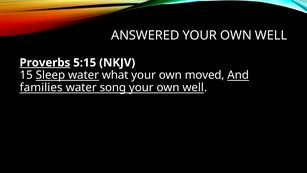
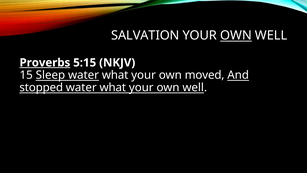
ANSWERED: ANSWERED -> SALVATION
OWN at (236, 35) underline: none -> present
families: families -> stopped
song at (113, 87): song -> what
